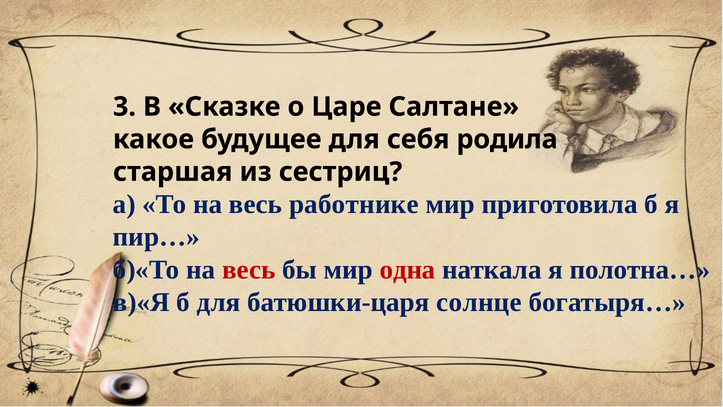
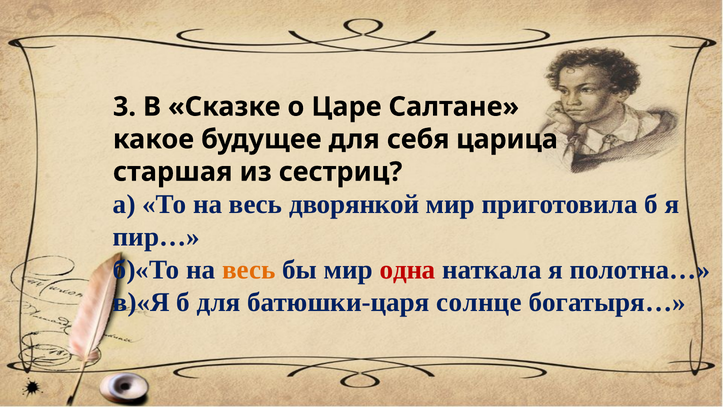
родила: родила -> царица
работнике: работнике -> дворянкой
весь at (249, 269) colour: red -> orange
